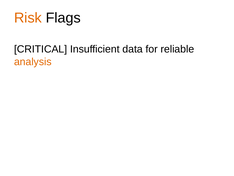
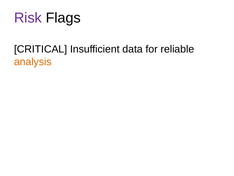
Risk colour: orange -> purple
